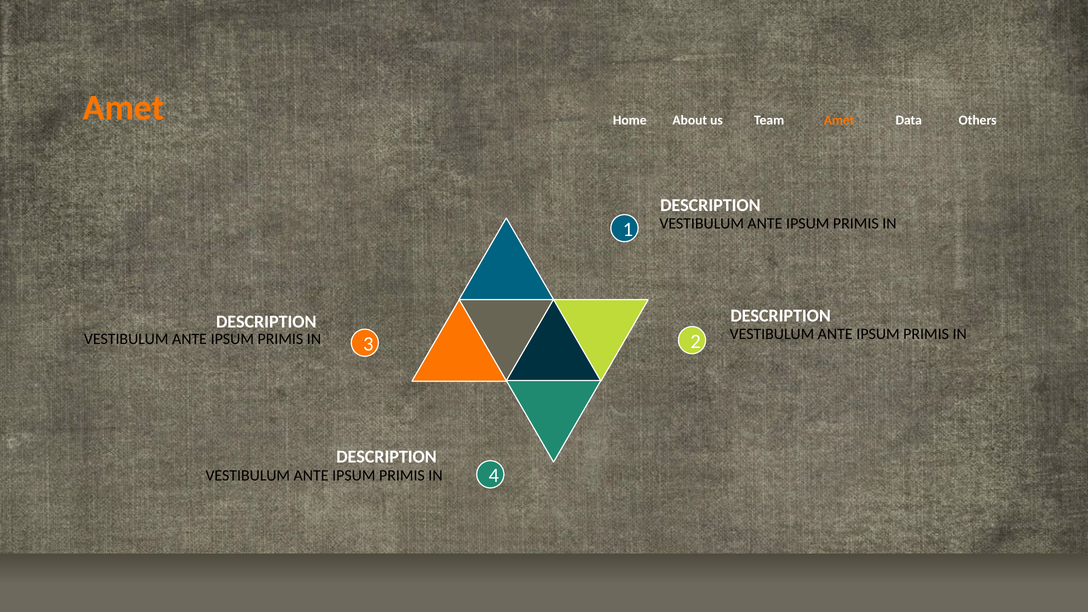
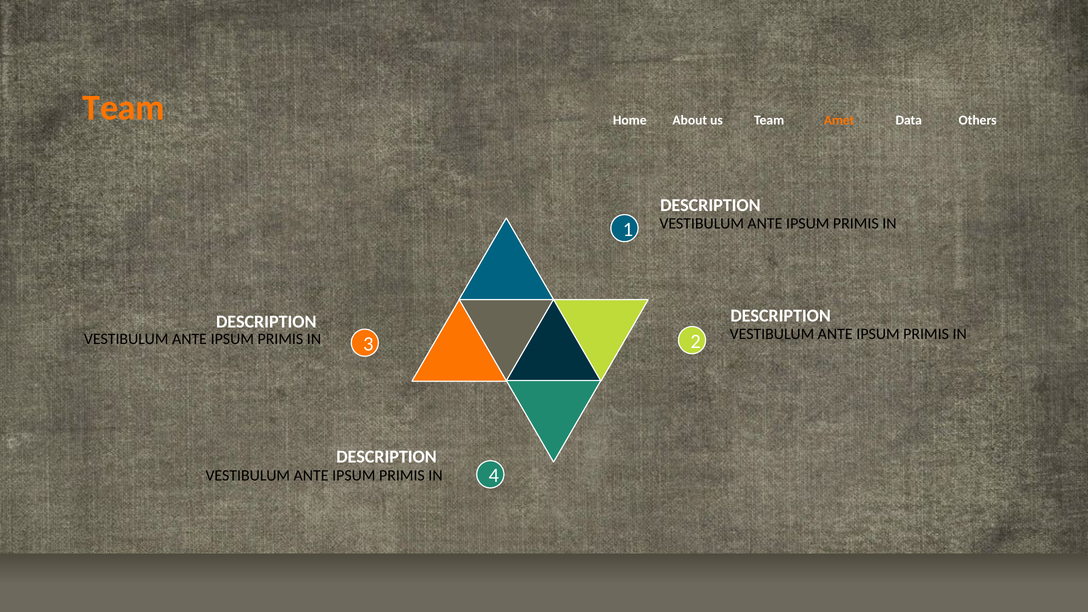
Amet at (124, 108): Amet -> Team
